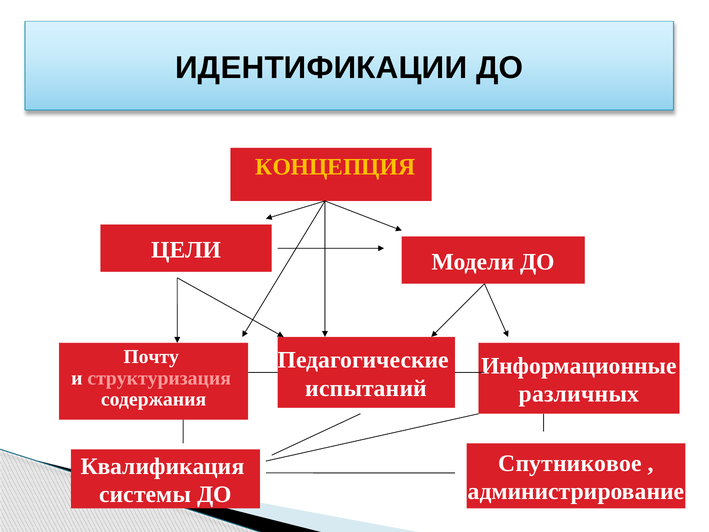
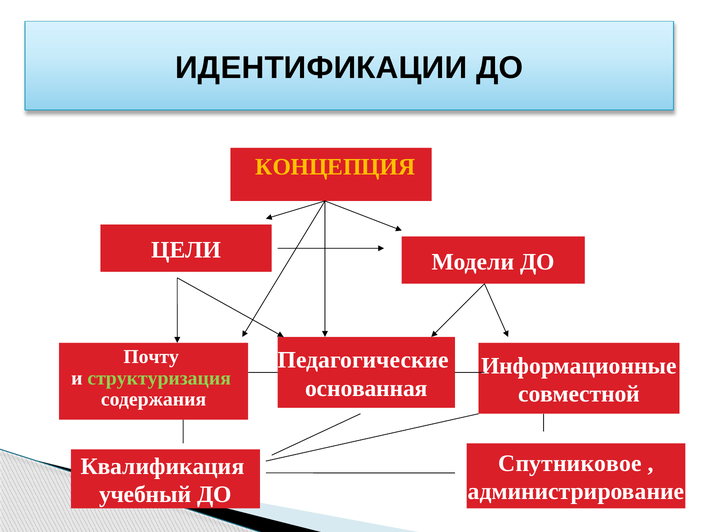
структуризация colour: pink -> light green
испытаний: испытаний -> основанная
различных: различных -> совместной
системы: системы -> учебный
